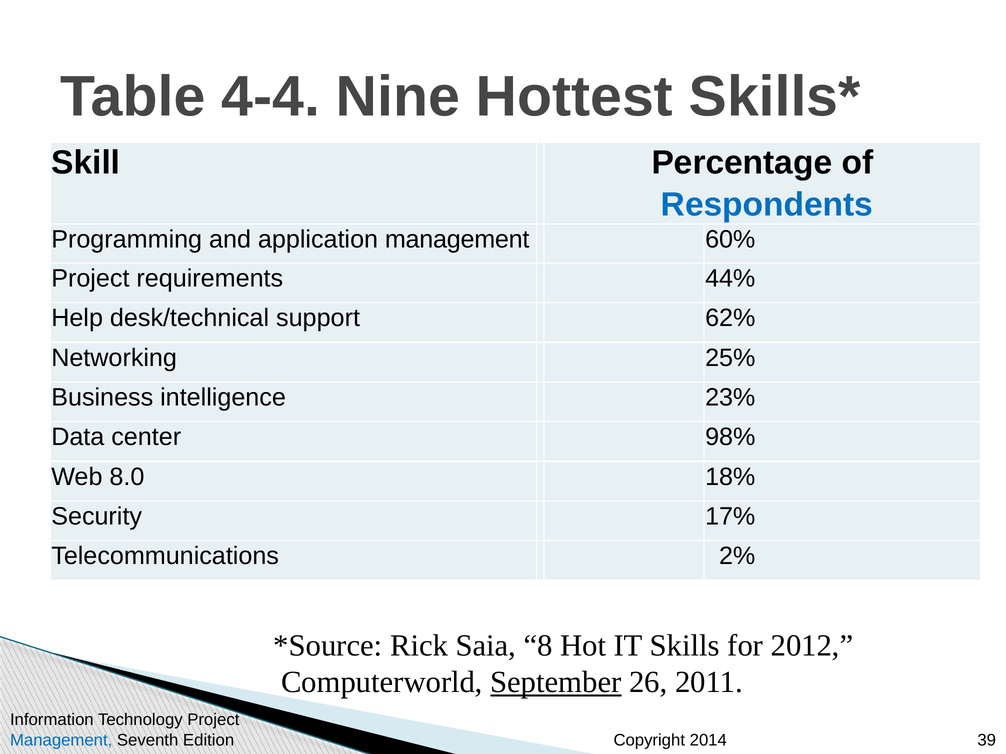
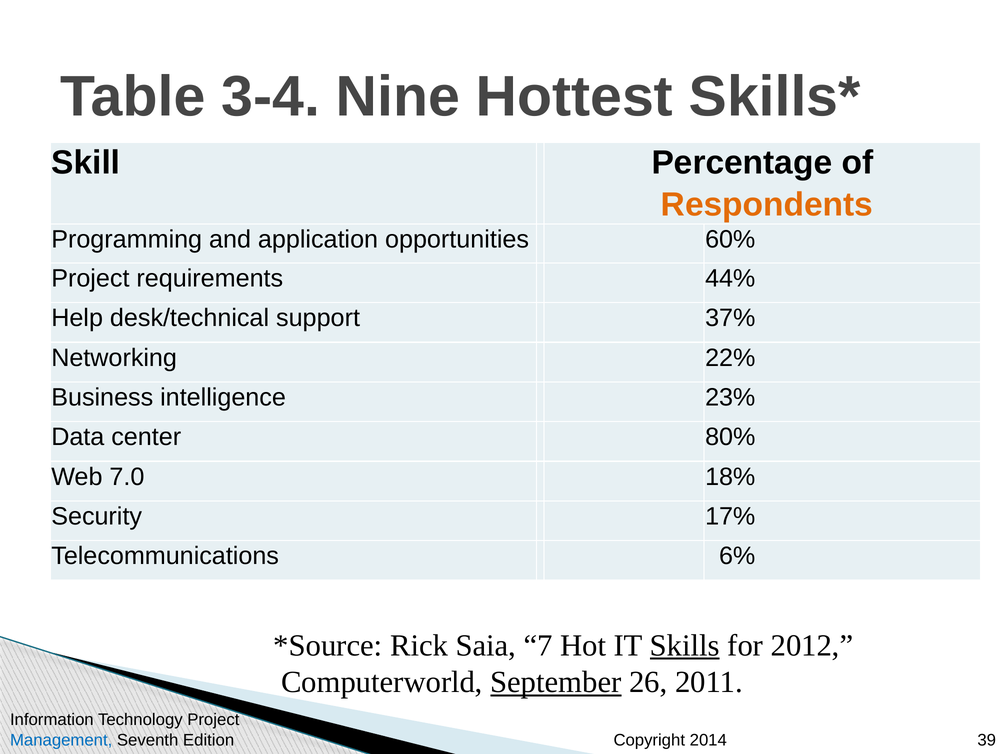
4-4: 4-4 -> 3-4
Respondents colour: blue -> orange
application management: management -> opportunities
62%: 62% -> 37%
25%: 25% -> 22%
98%: 98% -> 80%
8.0: 8.0 -> 7.0
2%: 2% -> 6%
8: 8 -> 7
Skills underline: none -> present
